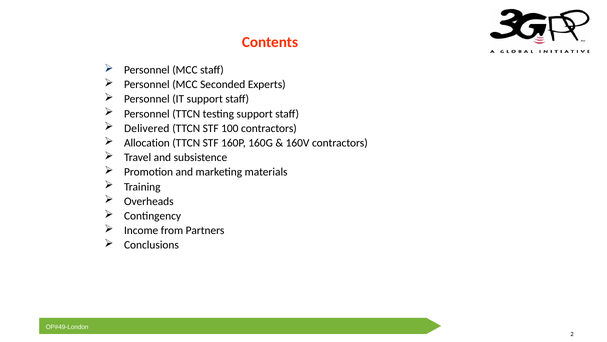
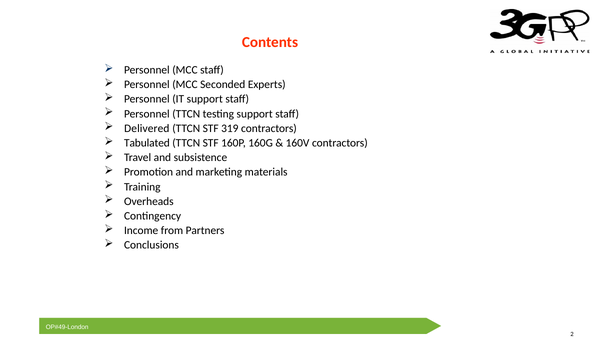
100: 100 -> 319
Allocation: Allocation -> Tabulated
